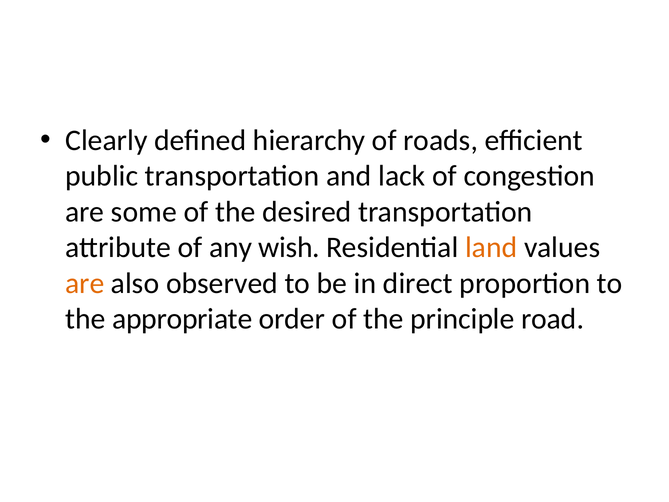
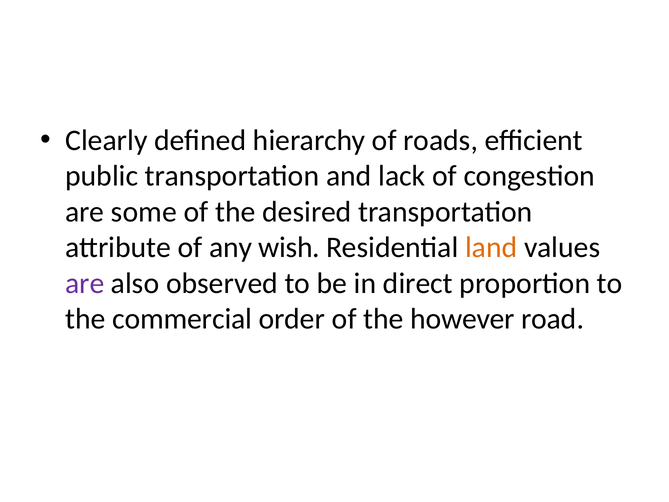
are at (85, 283) colour: orange -> purple
appropriate: appropriate -> commercial
principle: principle -> however
